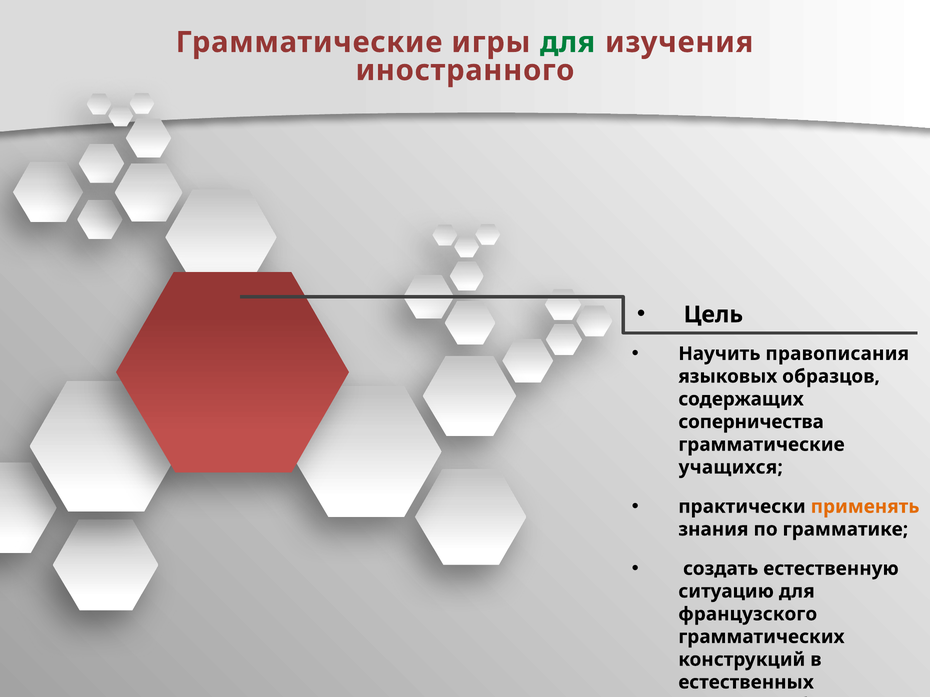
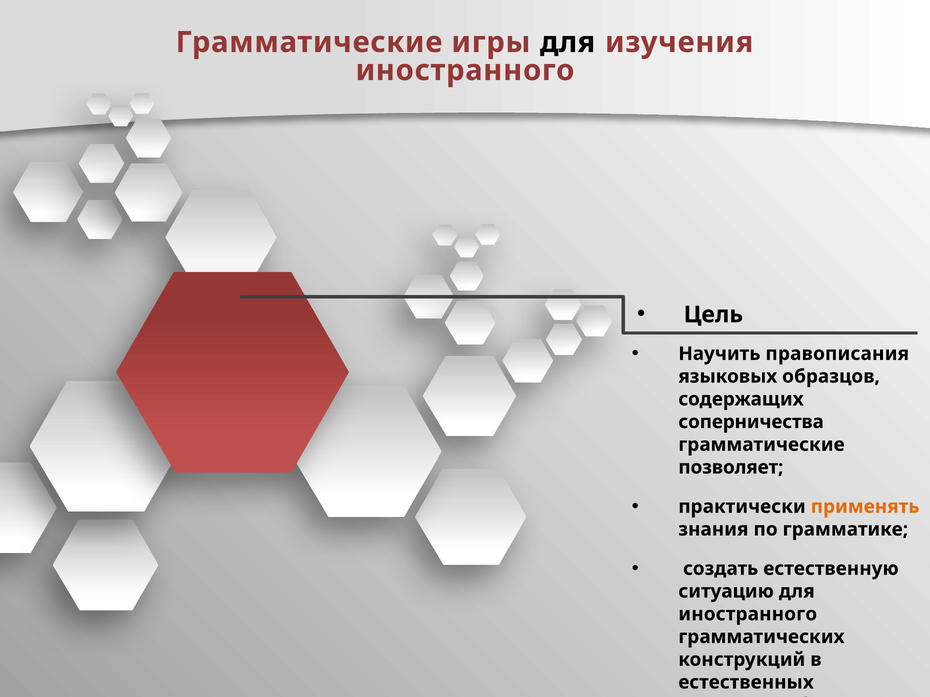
для at (568, 42) colour: green -> black
учащихся: учащихся -> позволяет
французского at (748, 615): французского -> иностранного
